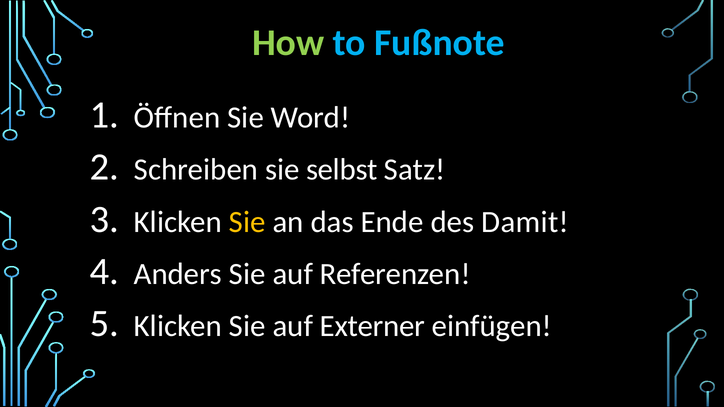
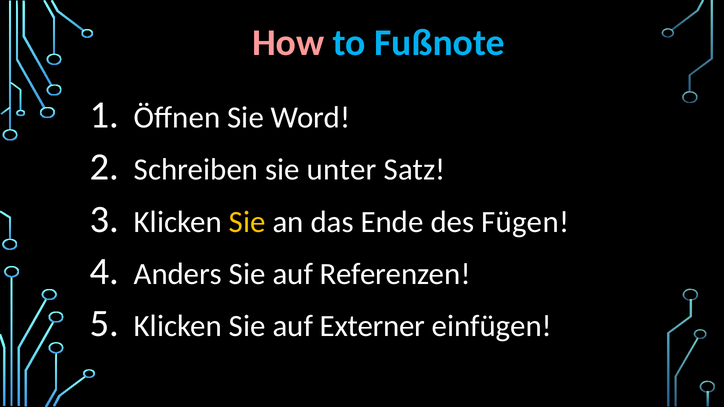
How colour: light green -> pink
selbst: selbst -> unter
Damit: Damit -> Fügen
